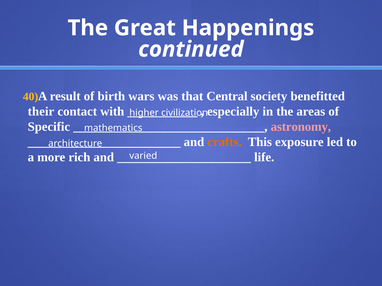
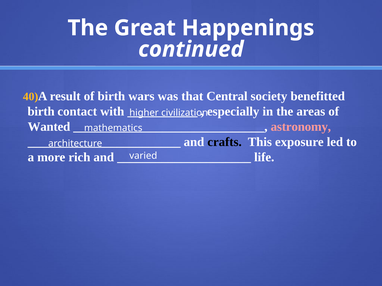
their at (41, 112): their -> birth
Specific: Specific -> Wanted
crafts colour: orange -> black
